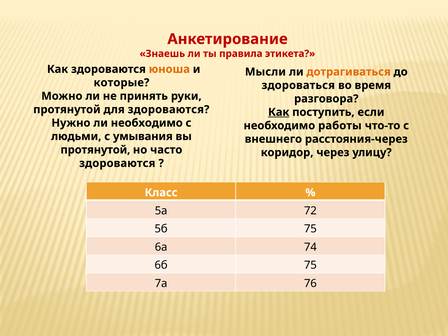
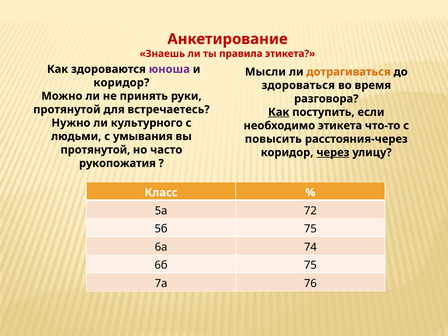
юноша colour: orange -> purple
которые at (121, 83): которые -> коридор
для здороваются: здороваются -> встречаетесь
ли необходимо: необходимо -> культурного
необходимо работы: работы -> этикета
внешнего: внешнего -> повысить
через underline: none -> present
здороваются at (117, 163): здороваются -> рукопожатия
